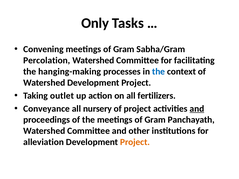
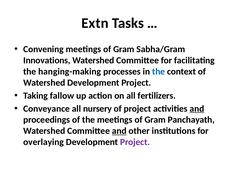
Only: Only -> Extn
Percolation: Percolation -> Innovations
outlet: outlet -> fallow
and at (119, 131) underline: none -> present
alleviation: alleviation -> overlaying
Project at (135, 142) colour: orange -> purple
